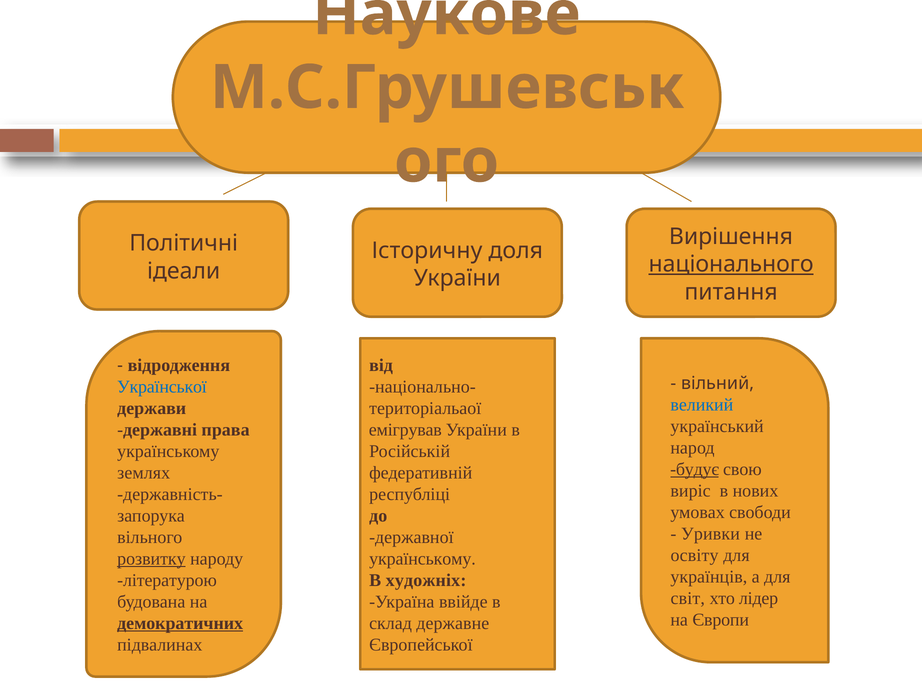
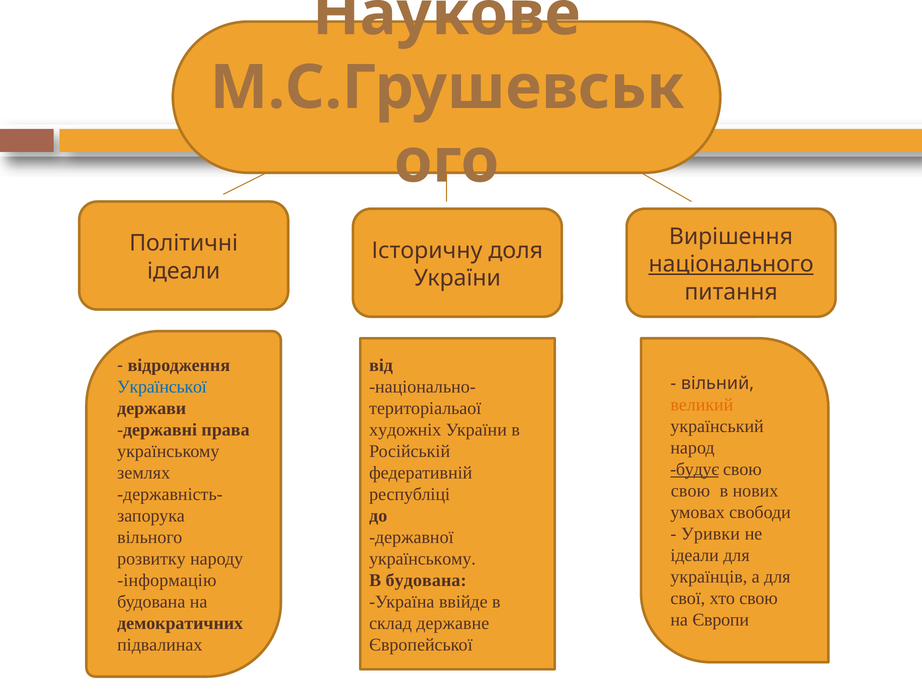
великий colour: blue -> orange
емігрував: емігрував -> художніх
виріс at (691, 491): виріс -> свою
освіту at (695, 556): освіту -> ідеали
розвитку underline: present -> none
літературою: літературою -> інформацію
В художніх: художніх -> будована
світ: світ -> свої
хто лідер: лідер -> свою
демократичних underline: present -> none
